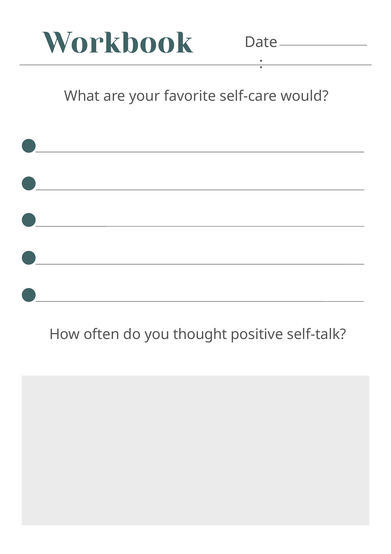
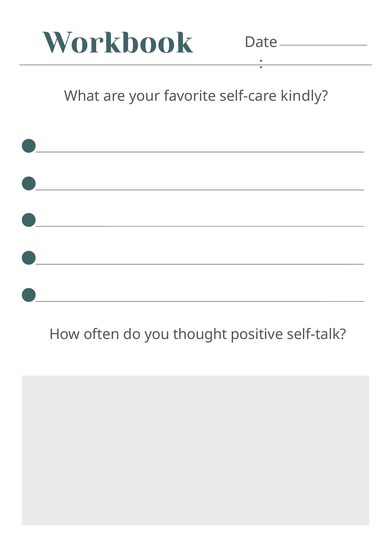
would: would -> kindly
